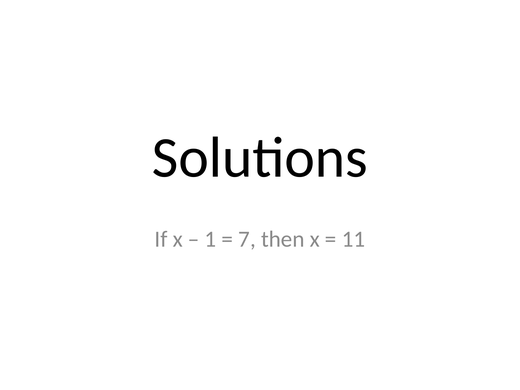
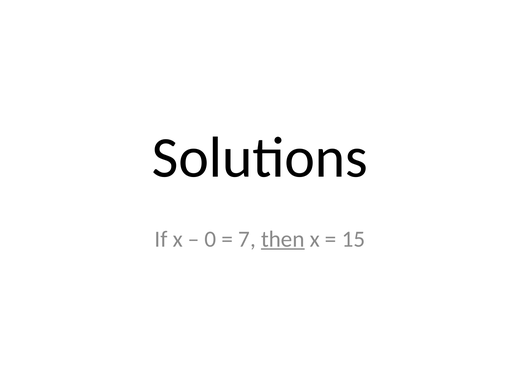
1: 1 -> 0
then underline: none -> present
11: 11 -> 15
